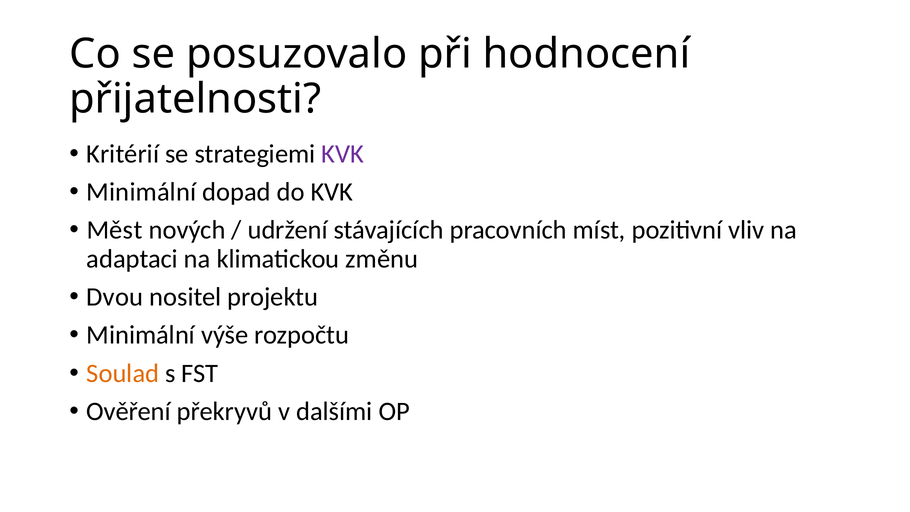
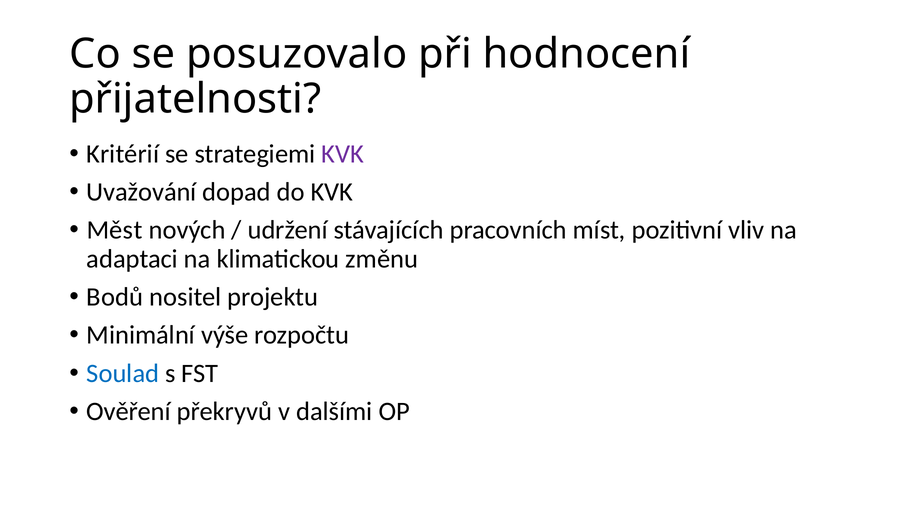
Minimální at (141, 192): Minimální -> Uvažování
Dvou: Dvou -> Bodů
Soulad colour: orange -> blue
